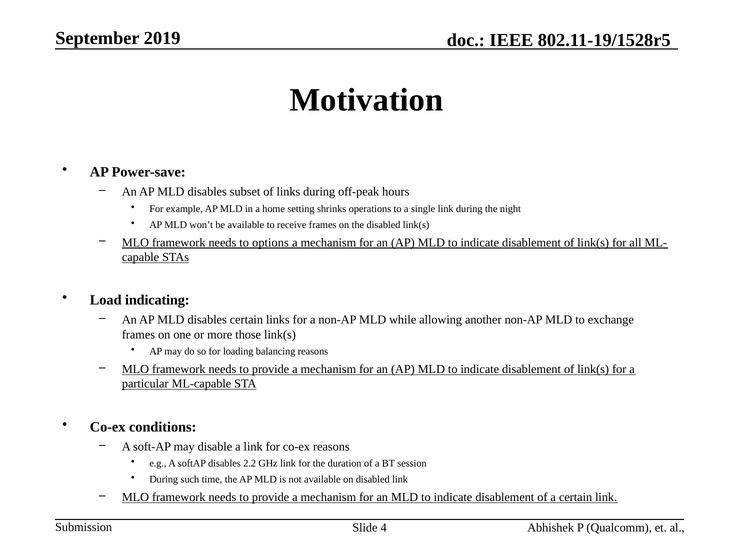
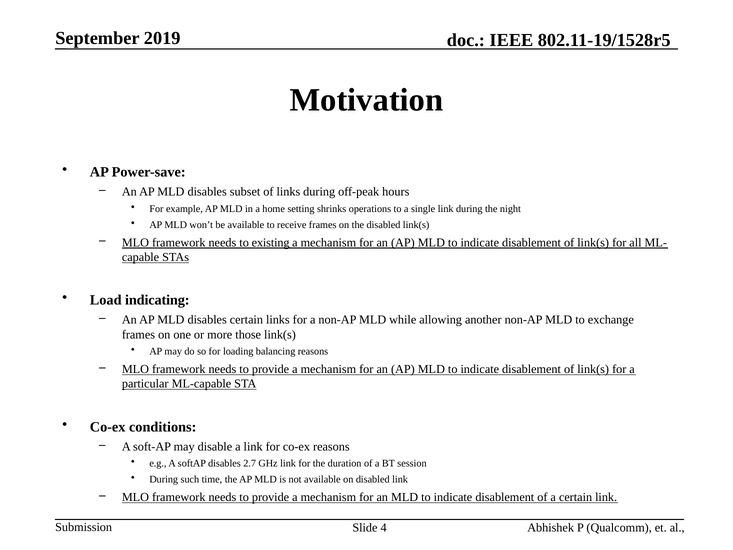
options: options -> existing
2.2: 2.2 -> 2.7
